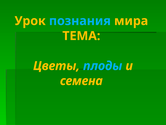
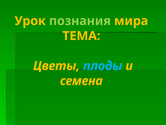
познания colour: light blue -> light green
